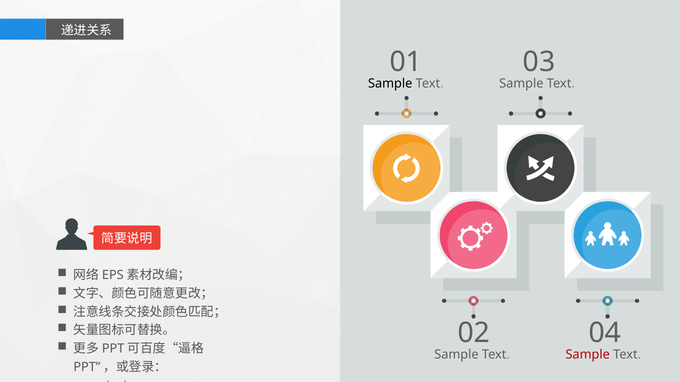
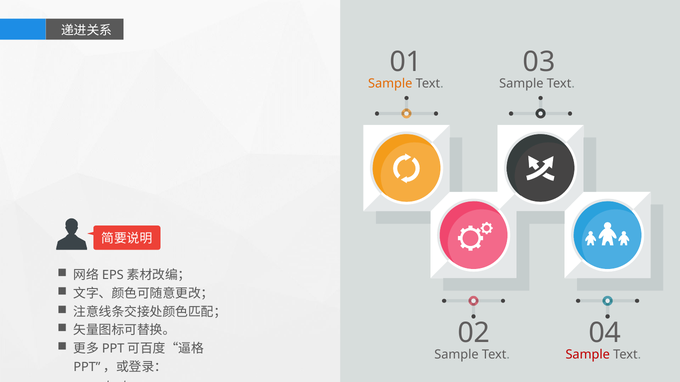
Sample at (390, 84) colour: black -> orange
